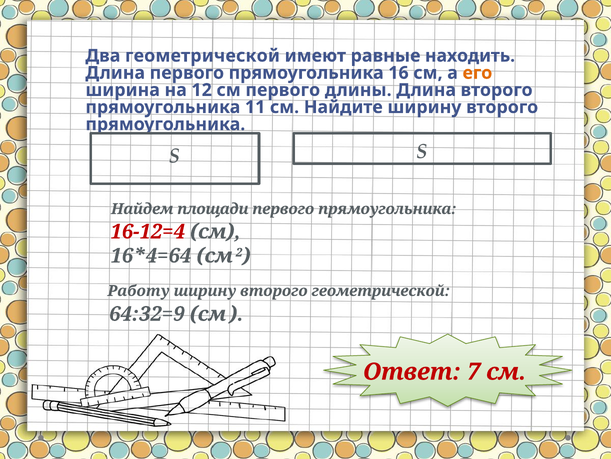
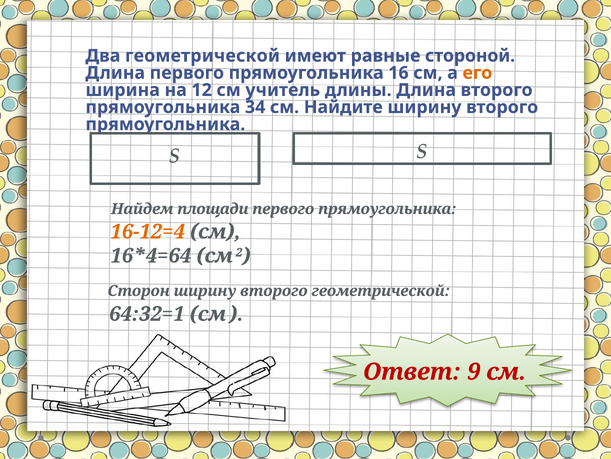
находить: находить -> стороной
см первого: первого -> учитель
11: 11 -> 34
16-12=4 colour: red -> orange
Работу: Работу -> Сторон
64:32=9: 64:32=9 -> 64:32=1
7: 7 -> 9
